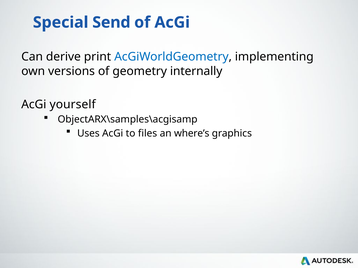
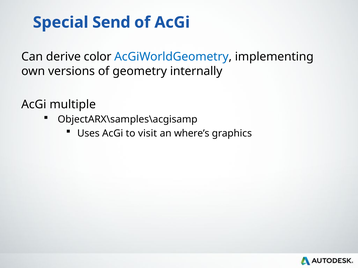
print: print -> color
yourself: yourself -> multiple
files: files -> visit
